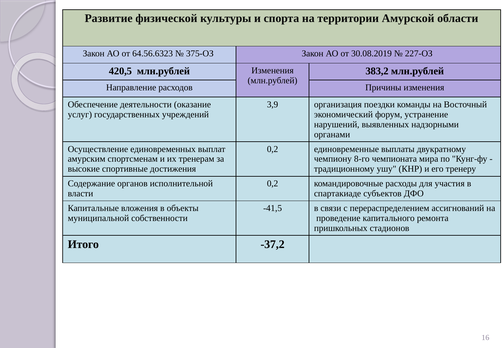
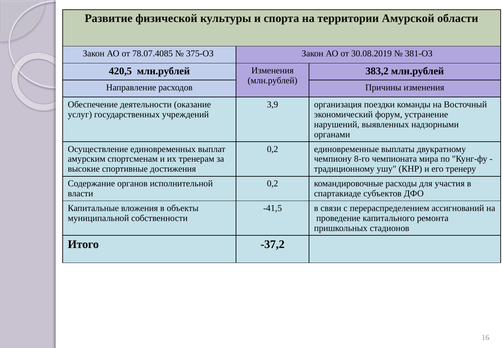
64.56.6323: 64.56.6323 -> 78.07.4085
227-ОЗ: 227-ОЗ -> 381-ОЗ
